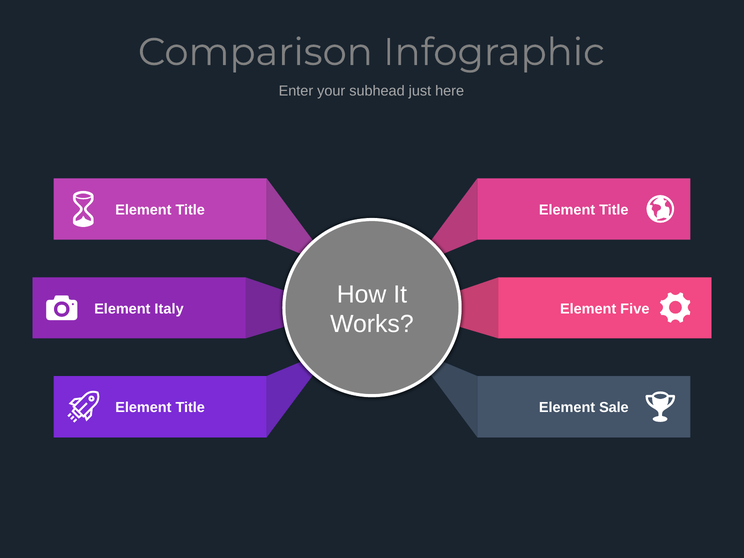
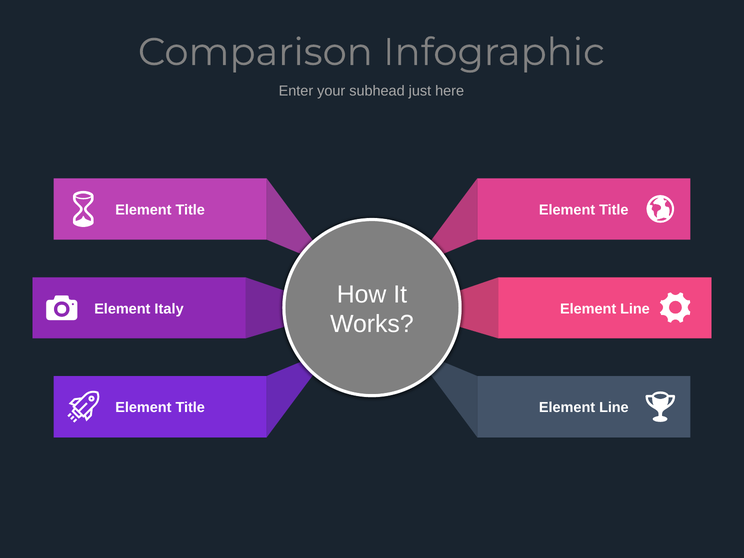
Five at (635, 309): Five -> Line
Sale at (614, 408): Sale -> Line
